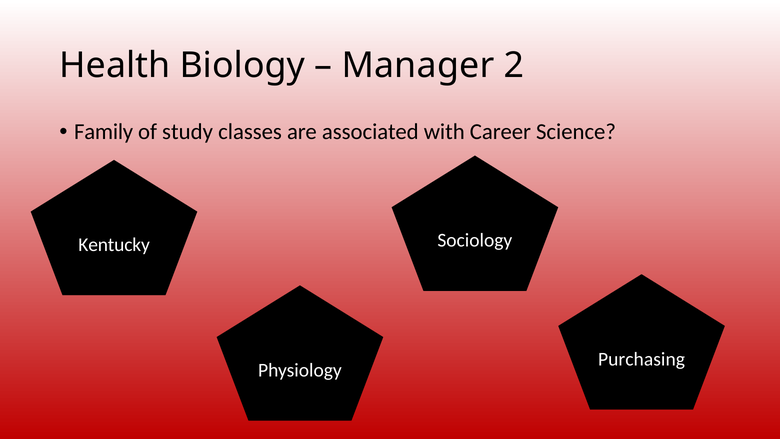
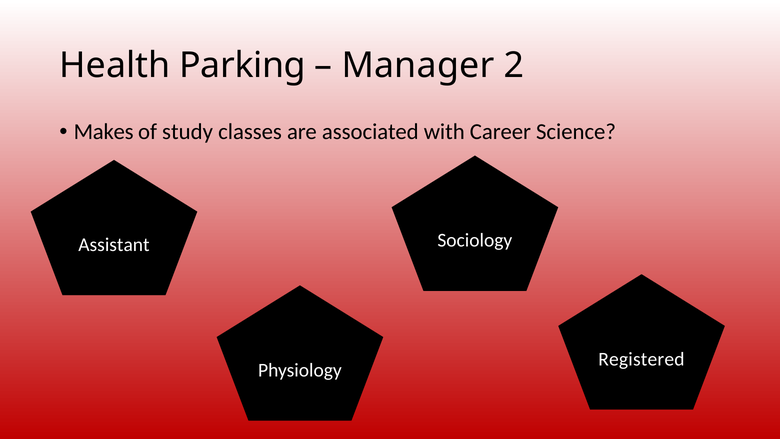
Biology: Biology -> Parking
Family: Family -> Makes
Kentucky: Kentucky -> Assistant
Purchasing: Purchasing -> Registered
